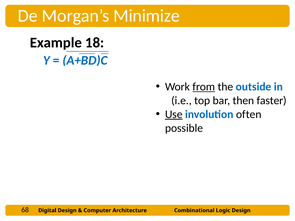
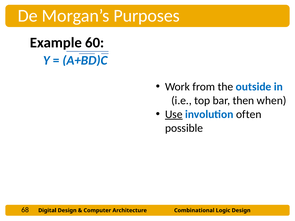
Minimize: Minimize -> Purposes
18: 18 -> 60
from underline: present -> none
faster: faster -> when
